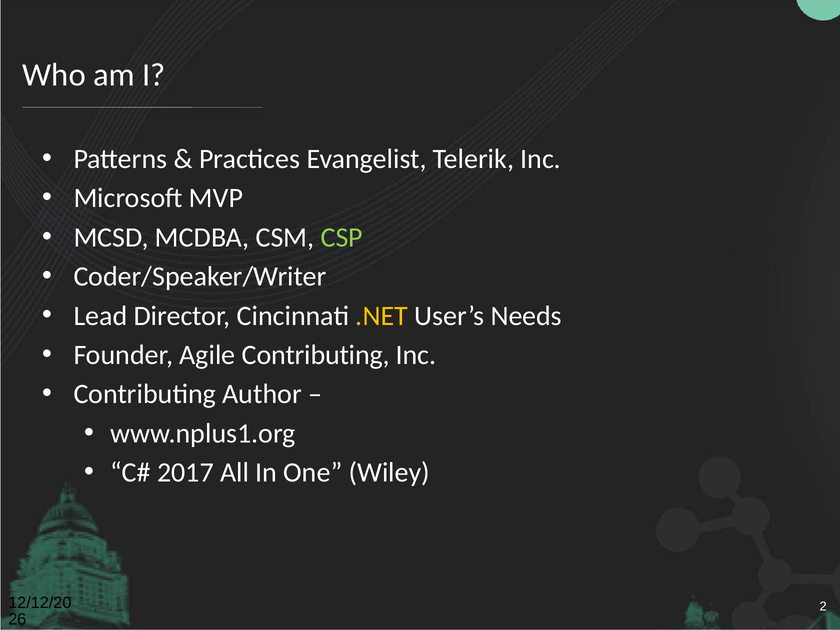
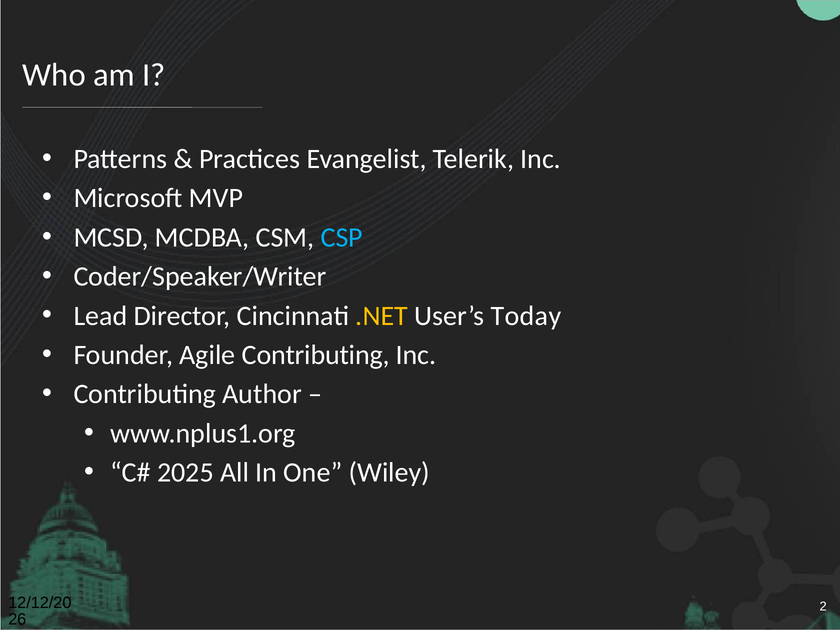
CSP colour: light green -> light blue
Needs: Needs -> Today
2017: 2017 -> 2025
